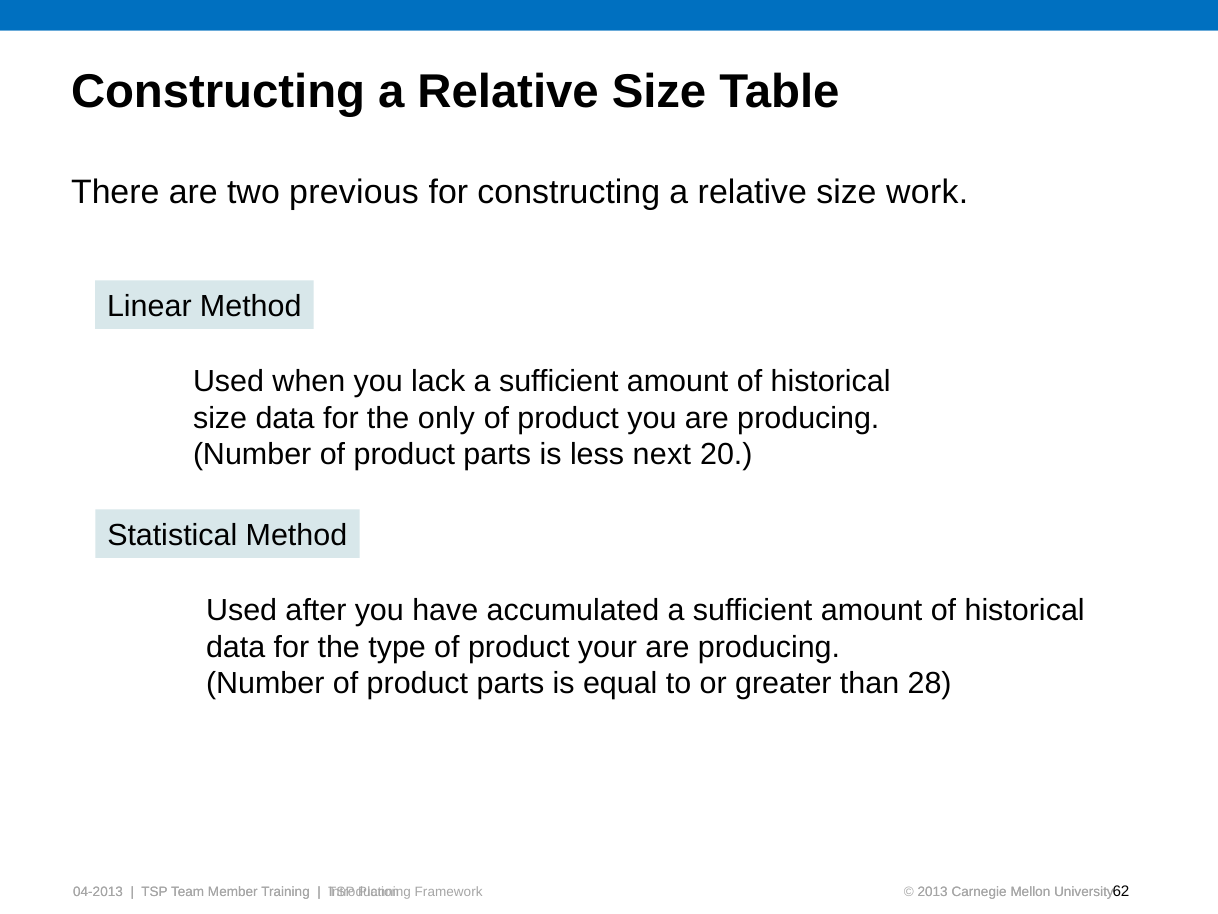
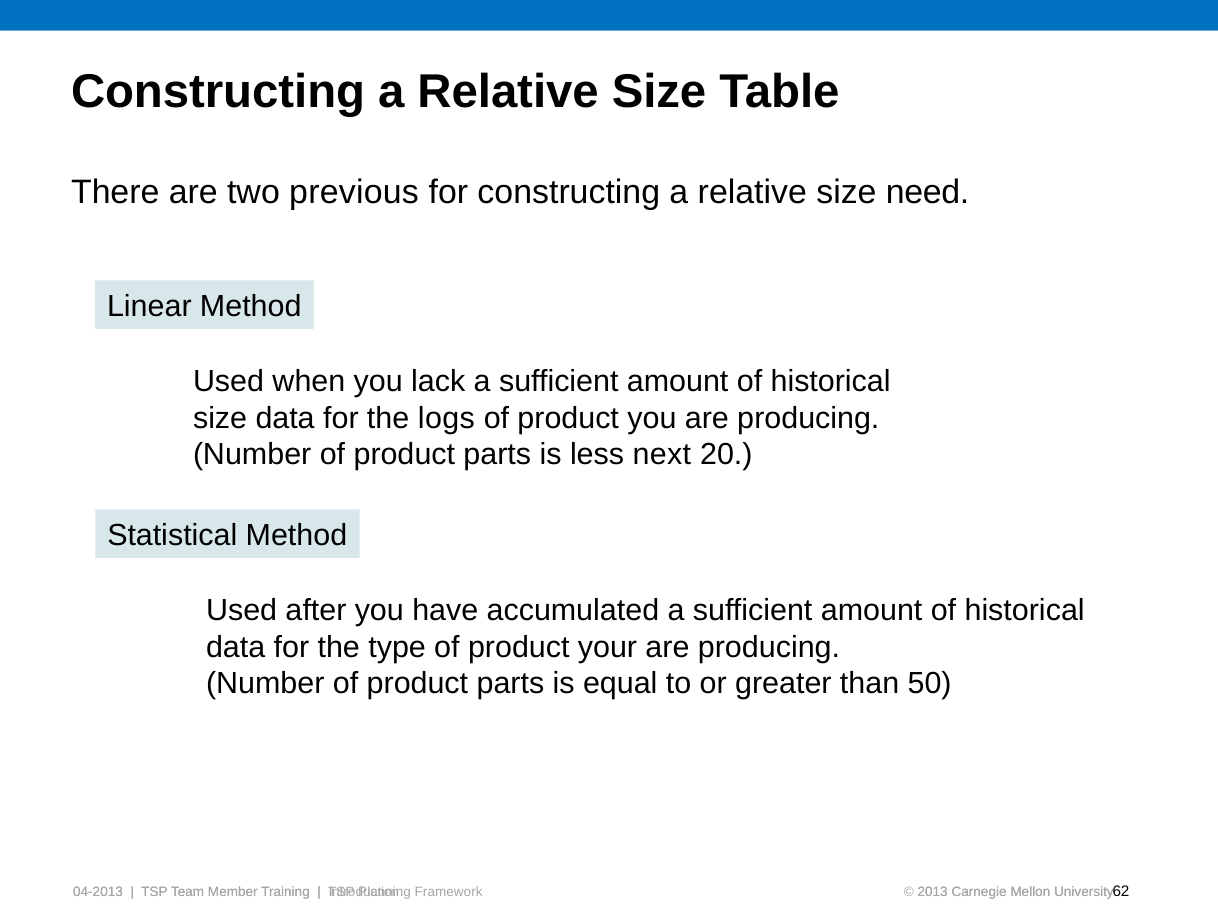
work: work -> need
only: only -> logs
28: 28 -> 50
